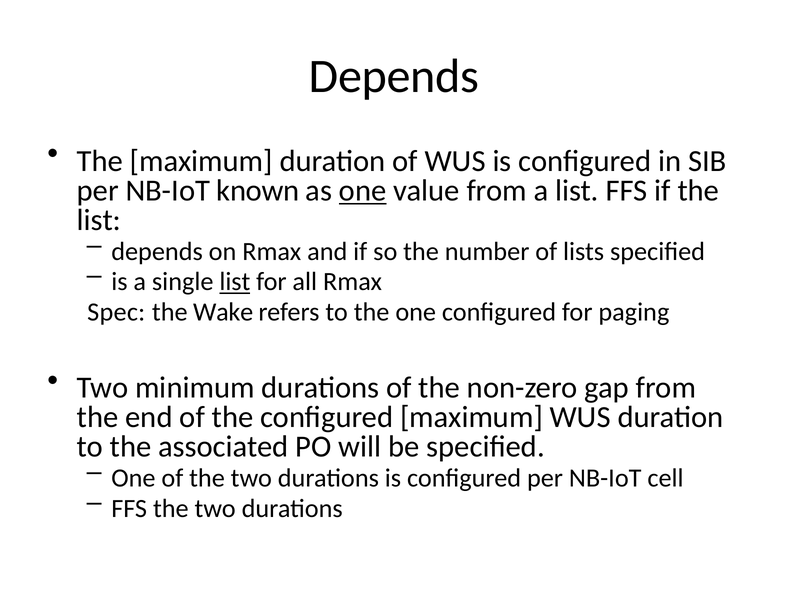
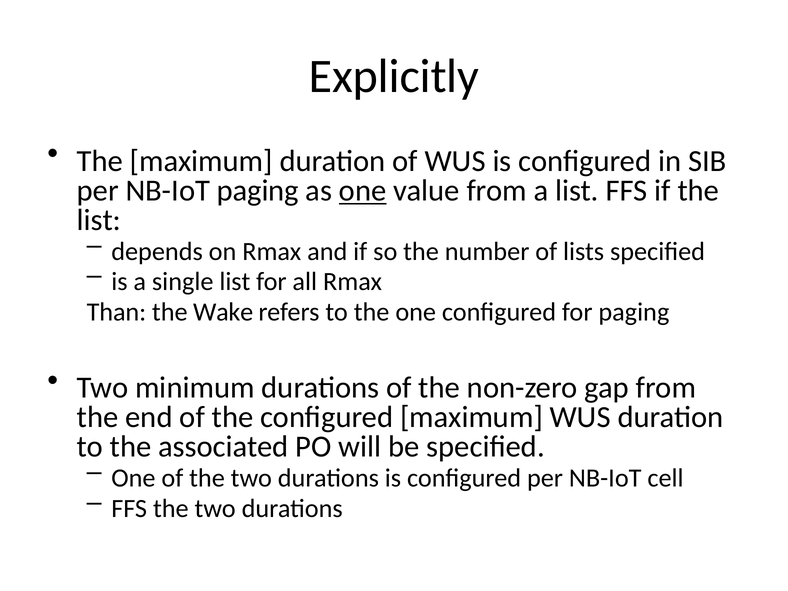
Depends at (394, 76): Depends -> Explicitly
NB-IoT known: known -> paging
list at (235, 282) underline: present -> none
Spec: Spec -> Than
